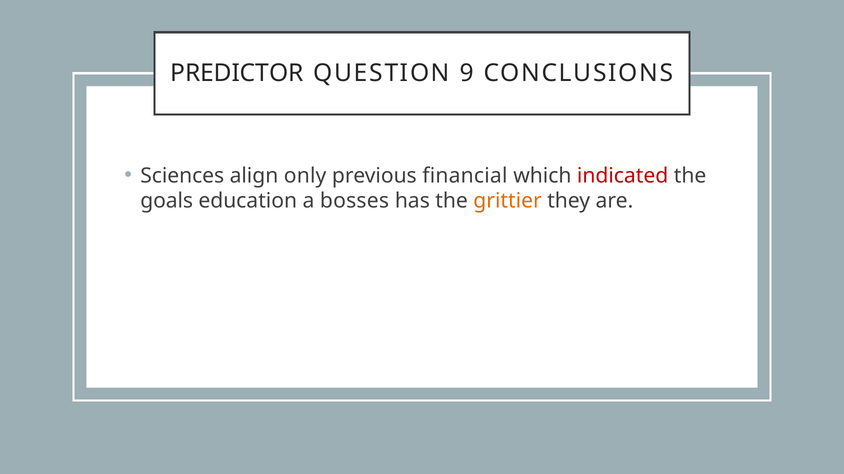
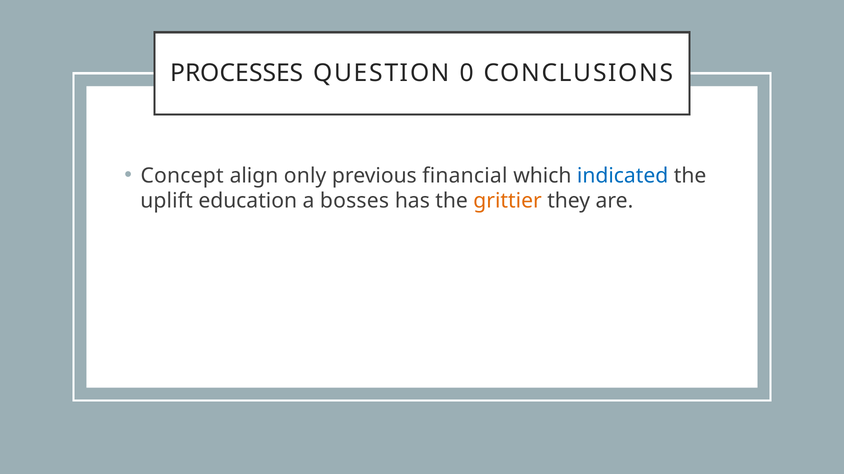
PREDICTOR: PREDICTOR -> PROCESSES
9: 9 -> 0
Sciences: Sciences -> Concept
indicated colour: red -> blue
goals: goals -> uplift
